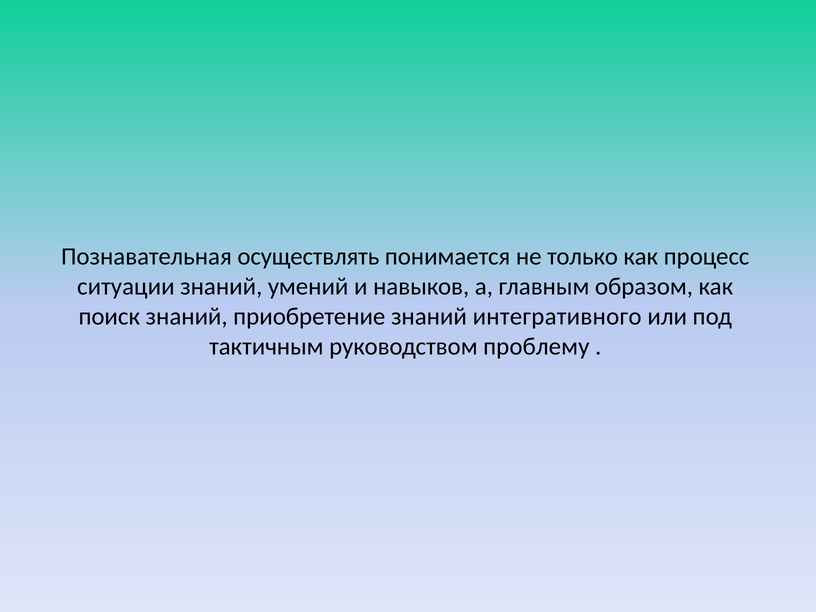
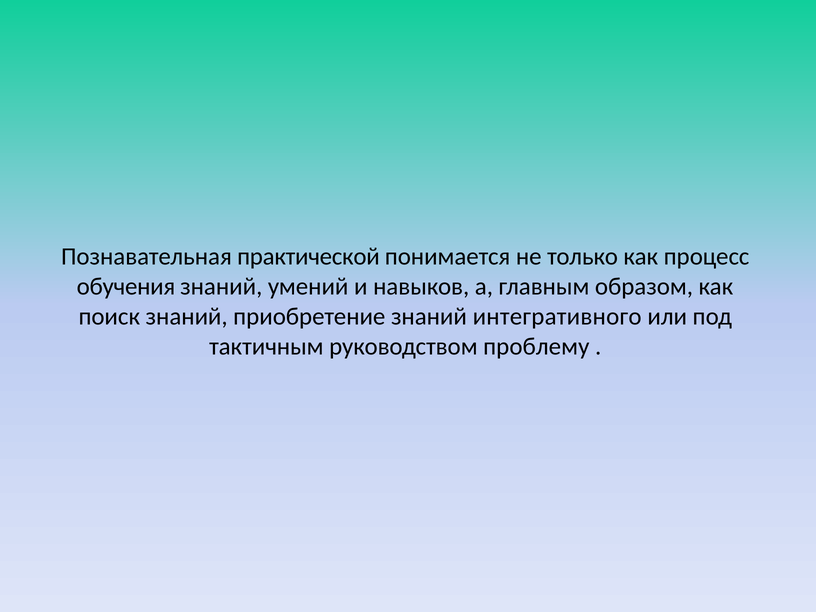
осуществлять: осуществлять -> практической
ситуации: ситуации -> обучения
